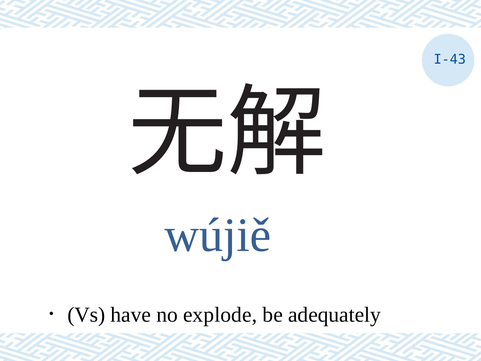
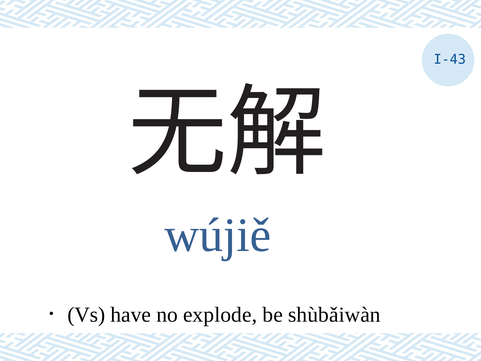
adequately: adequately -> shùbǎiwàn
